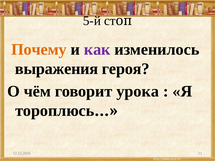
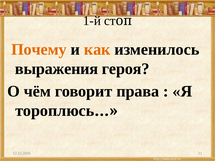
5-й: 5-й -> 1-й
как colour: purple -> orange
урока: урока -> права
